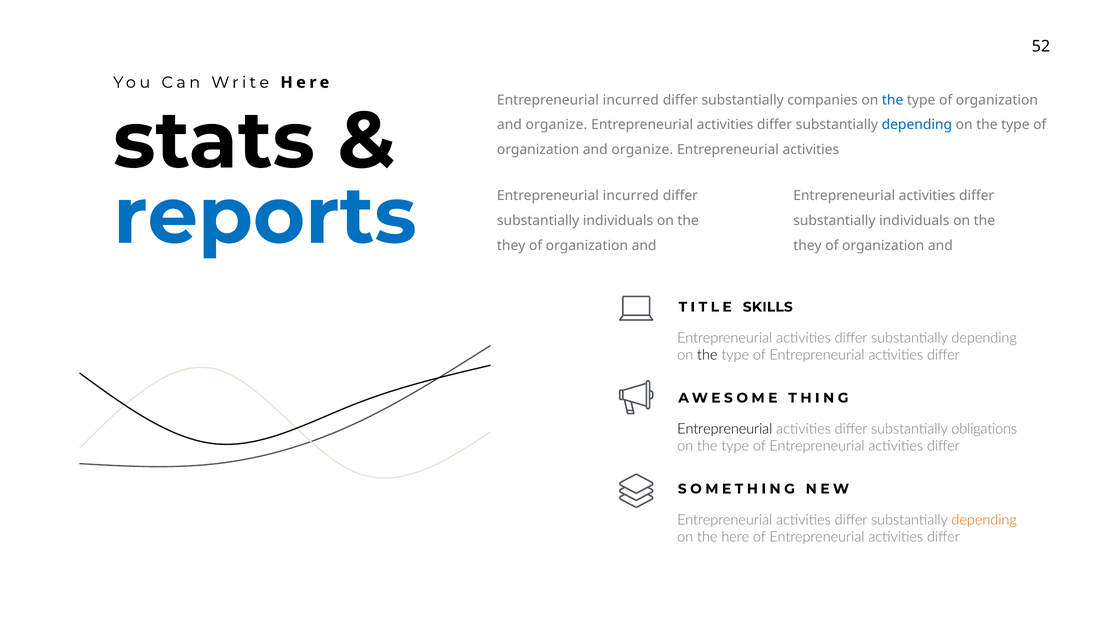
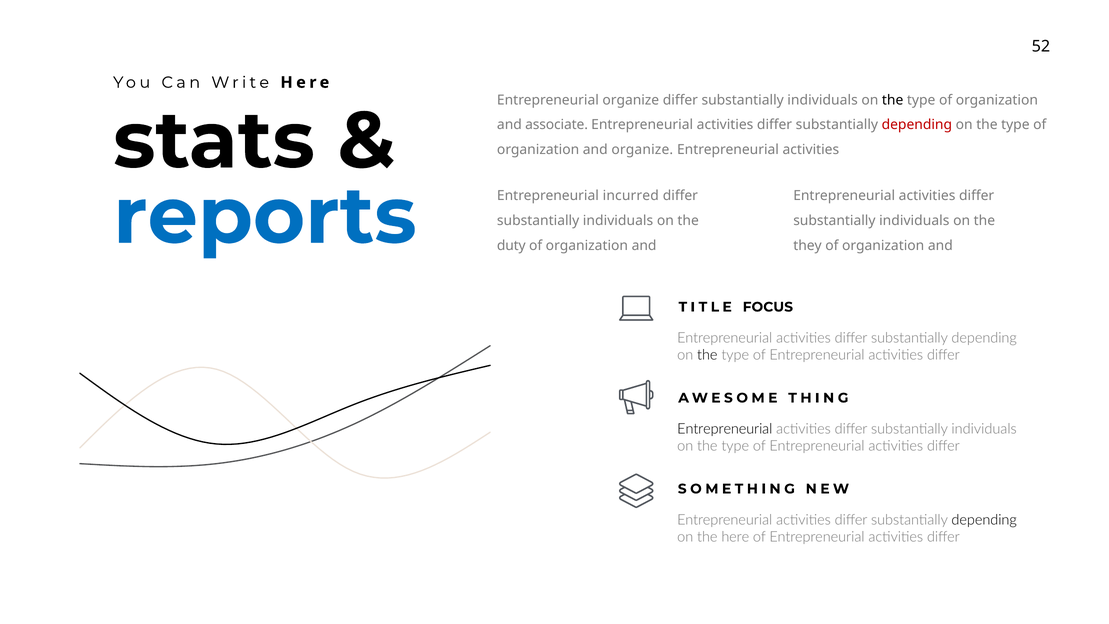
incurred at (631, 100): incurred -> organize
companies at (823, 100): companies -> individuals
the at (893, 100) colour: blue -> black
organize at (556, 125): organize -> associate
depending at (917, 125) colour: blue -> red
they at (511, 246): they -> duty
SKILLS: SKILLS -> FOCUS
obligations at (984, 429): obligations -> individuals
depending at (984, 520) colour: orange -> black
